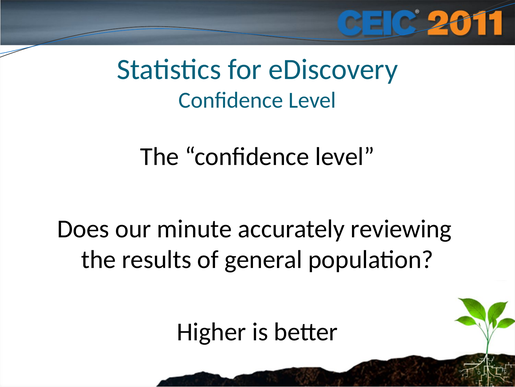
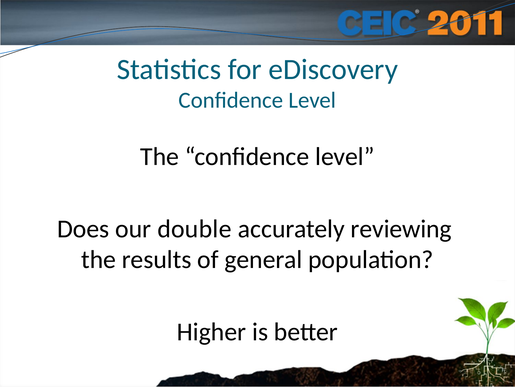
minute: minute -> double
